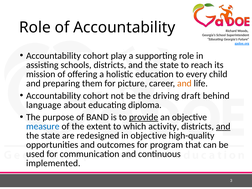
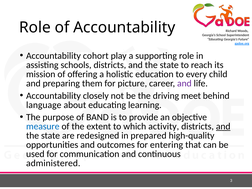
and at (184, 83) colour: orange -> purple
cohort at (96, 96): cohort -> closely
draft: draft -> meet
diploma: diploma -> learning
provide underline: present -> none
in objective: objective -> prepared
program: program -> entering
implemented: implemented -> administered
